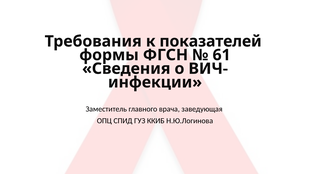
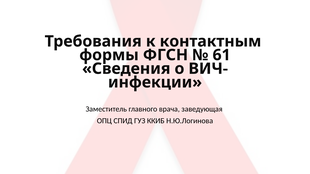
показателей: показателей -> контактным
